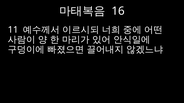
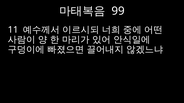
16: 16 -> 99
